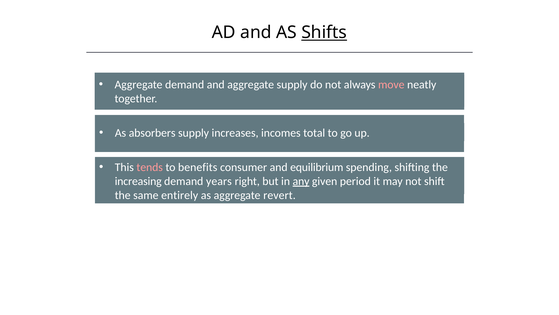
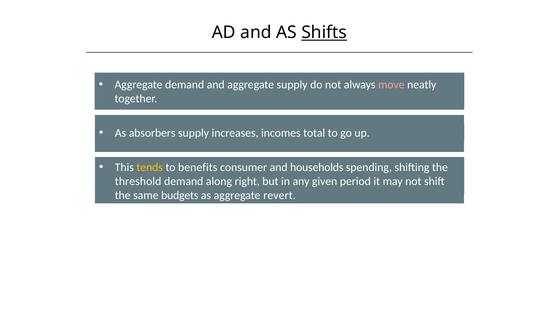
tends colour: pink -> yellow
equilibrium: equilibrium -> households
increasing: increasing -> threshold
years: years -> along
any underline: present -> none
entirely: entirely -> budgets
